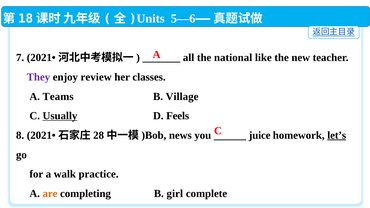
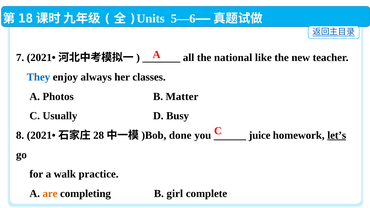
They colour: purple -> blue
review: review -> always
Teams: Teams -> Photos
Village: Village -> Matter
Usually underline: present -> none
Feels: Feels -> Busy
news: news -> done
